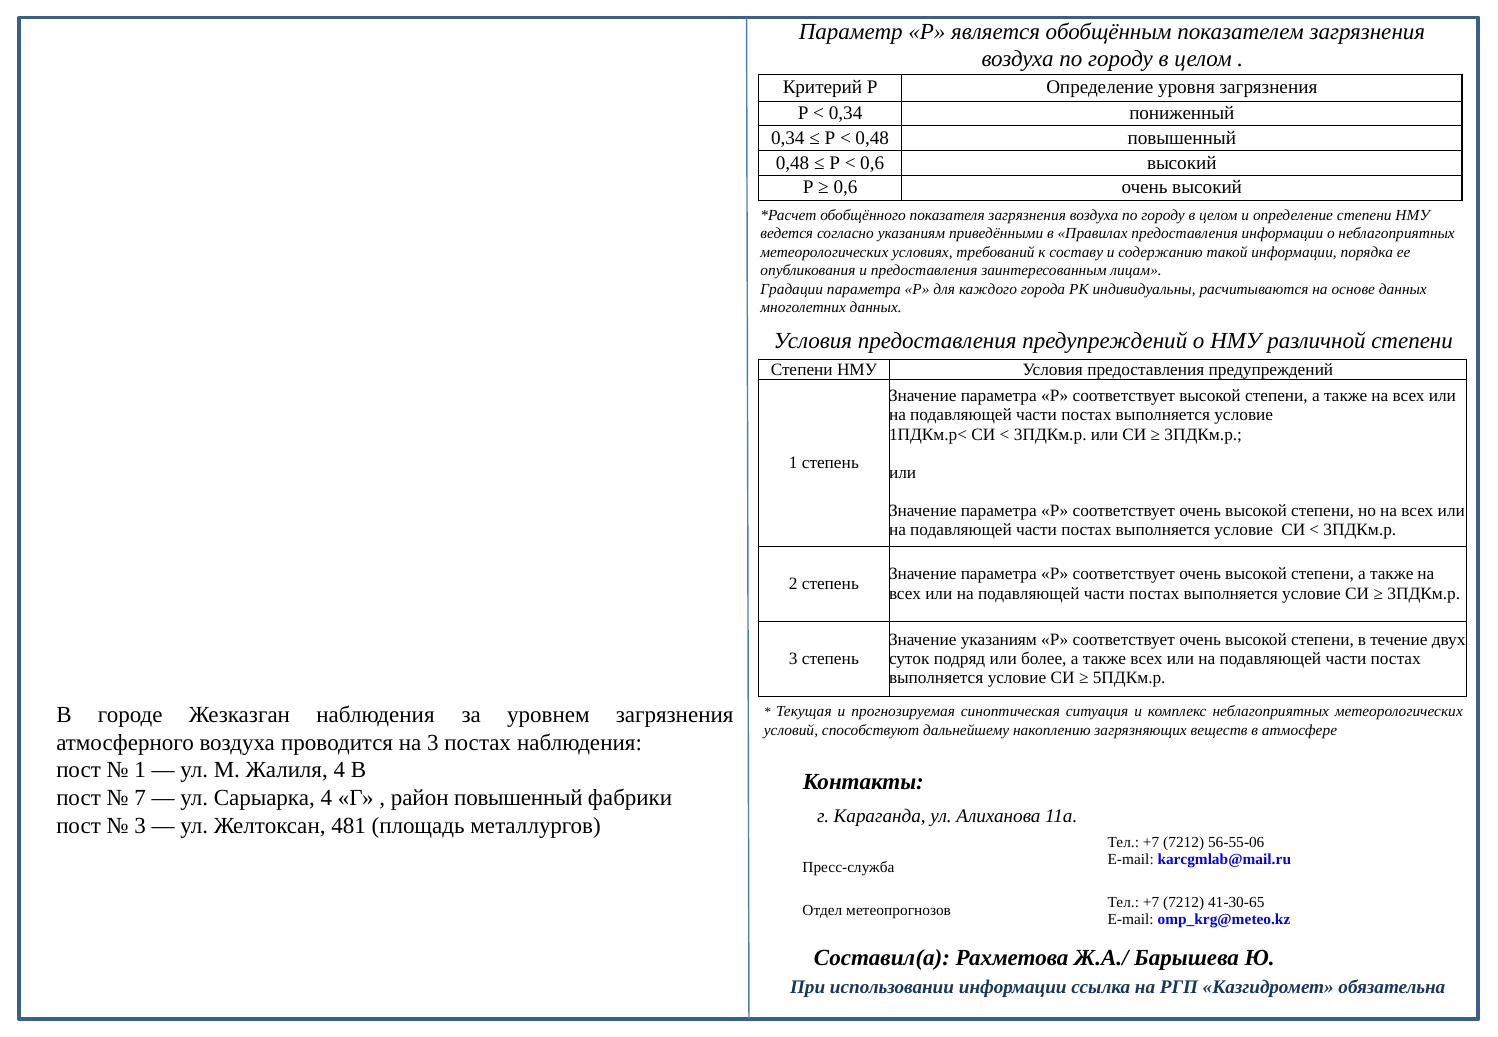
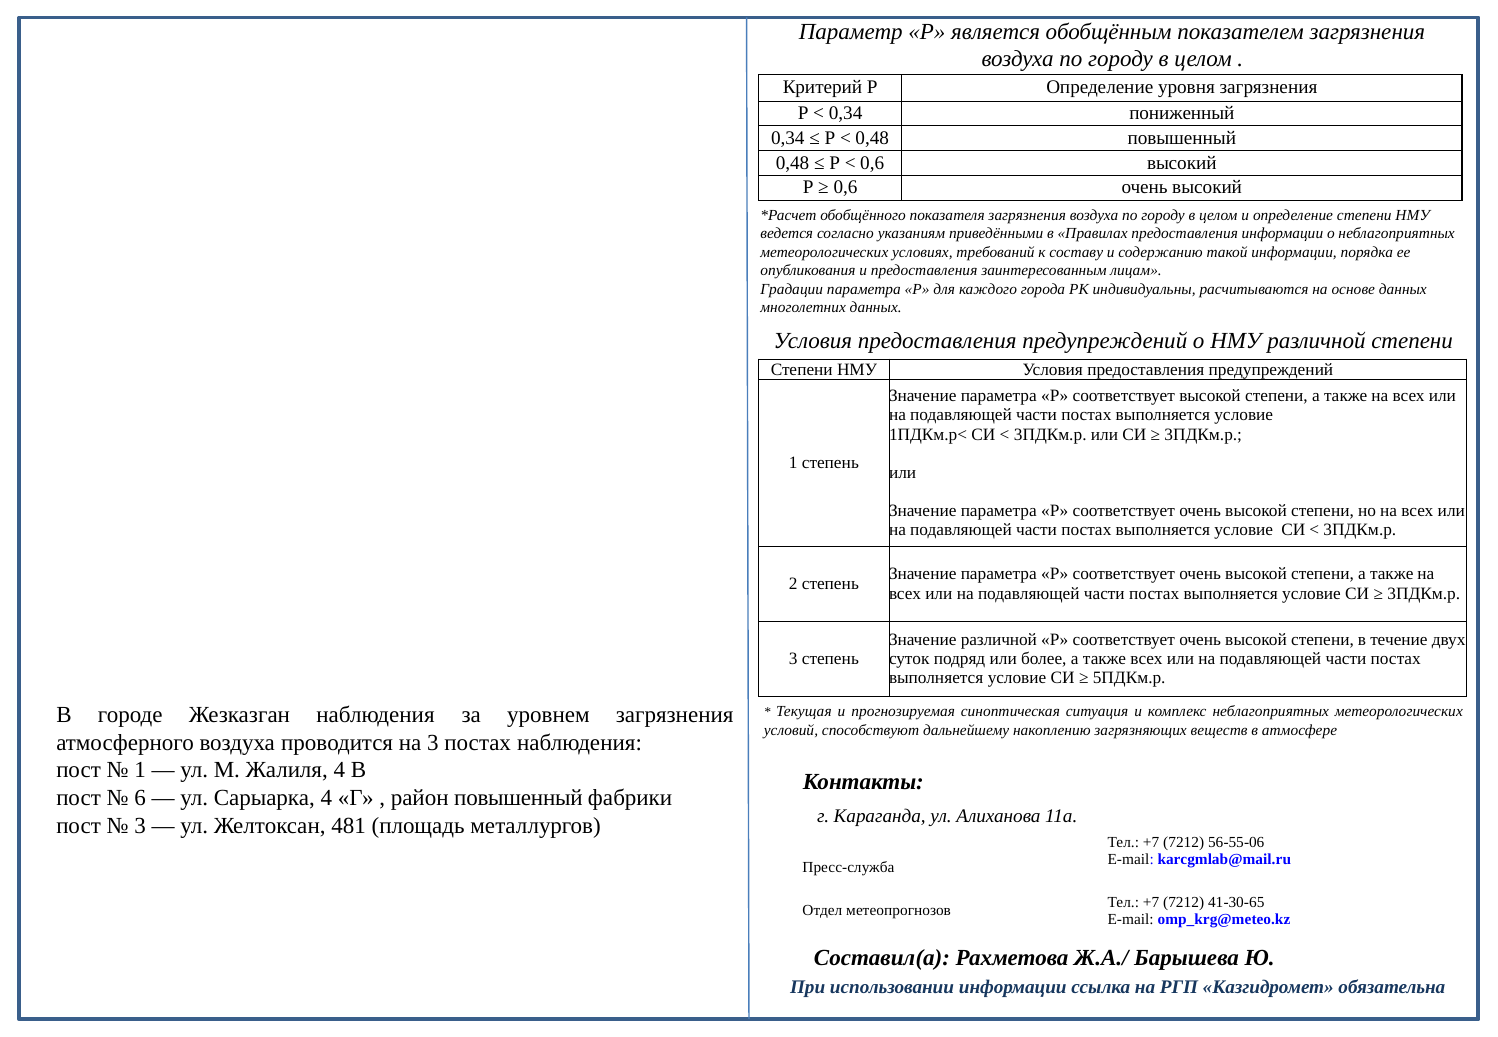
Значение указаниям: указаниям -> различной
7: 7 -> 6
